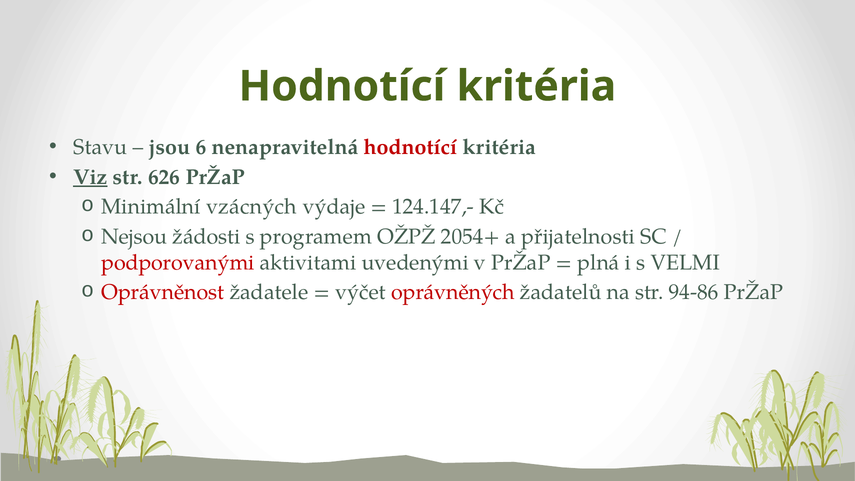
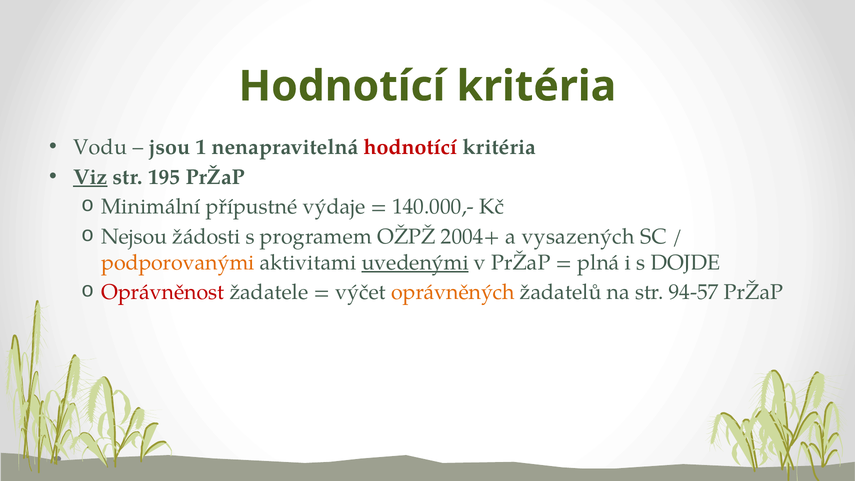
Stavu: Stavu -> Vodu
6: 6 -> 1
626: 626 -> 195
vzácných: vzácných -> přípustné
124.147,-: 124.147,- -> 140.000,-
2054+: 2054+ -> 2004+
přijatelnosti: přijatelnosti -> vysazených
podporovanými colour: red -> orange
uvedenými underline: none -> present
VELMI: VELMI -> DOJDE
oprávněných colour: red -> orange
94-86: 94-86 -> 94-57
